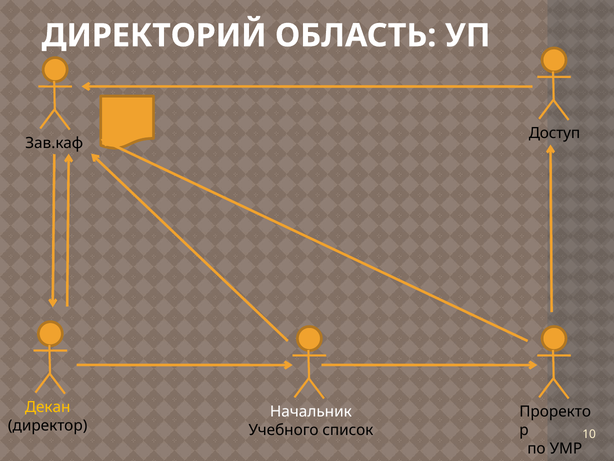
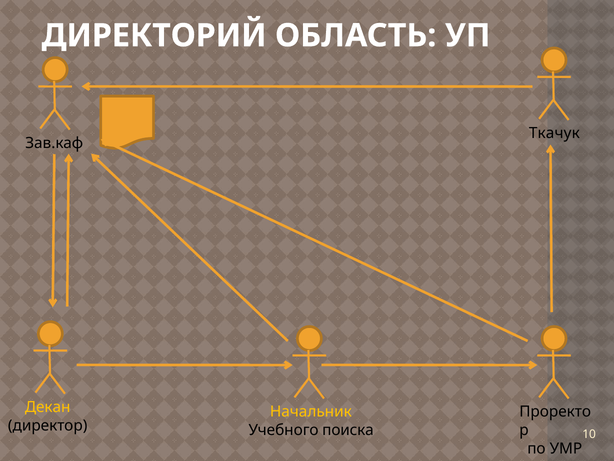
Доступ: Доступ -> Ткачук
Начальник colour: white -> yellow
список: список -> поиска
